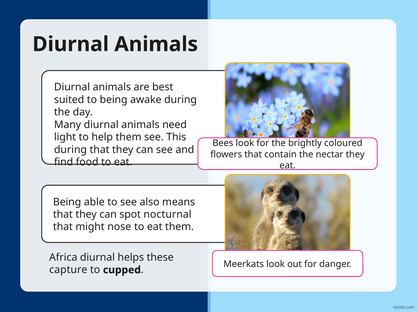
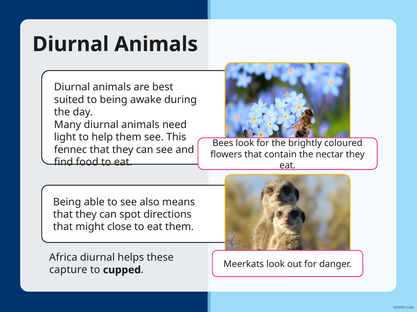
during at (70, 150): during -> fennec
nocturnal: nocturnal -> directions
nose: nose -> close
